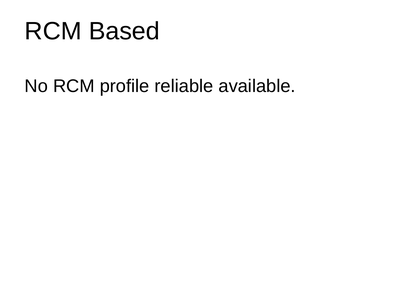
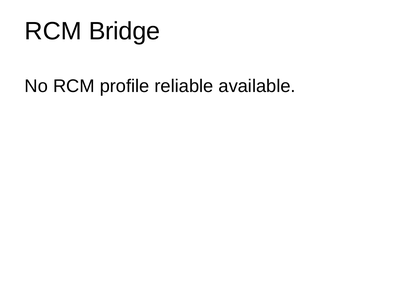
Based: Based -> Bridge
